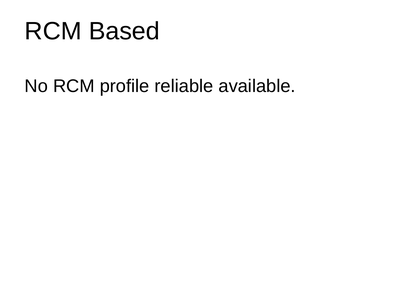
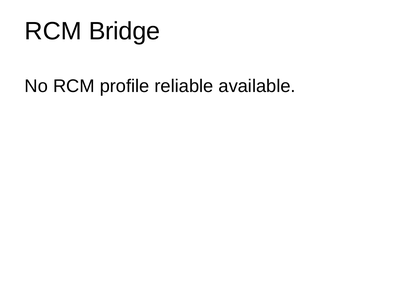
Based: Based -> Bridge
